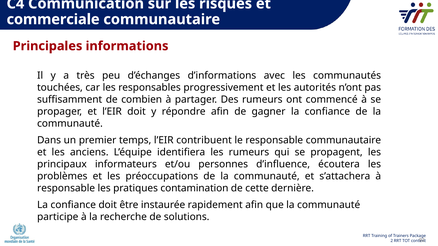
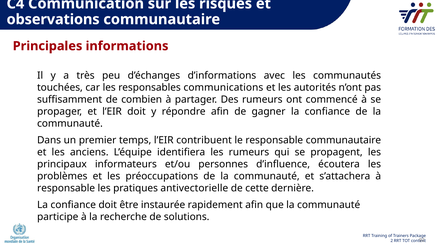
commerciale: commerciale -> observations
progressivement: progressivement -> communications
contamination: contamination -> antivectorielle
